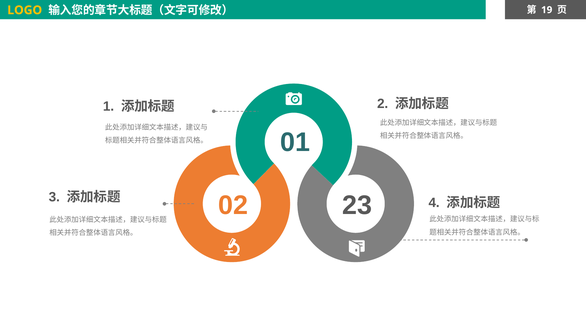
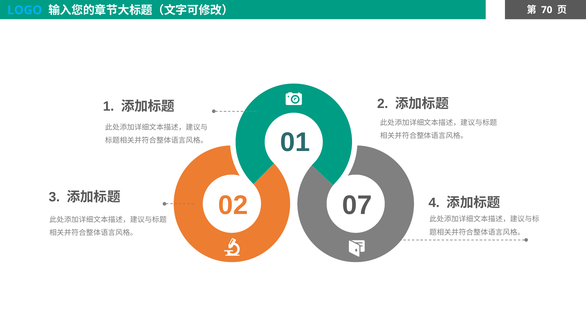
LOGO colour: yellow -> light blue
19: 19 -> 70
23: 23 -> 07
